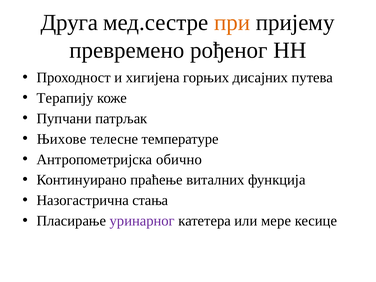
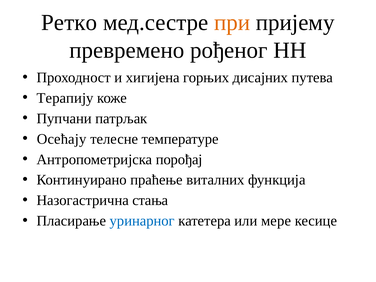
Друга: Друга -> Ретко
Њихове: Њихове -> Осећају
обично: обично -> порођај
уринарног colour: purple -> blue
